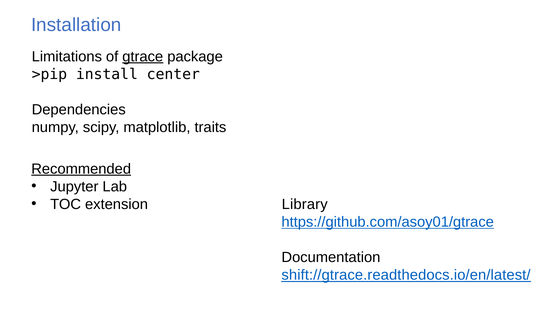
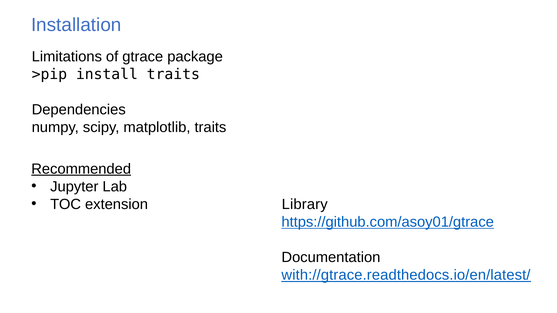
gtrace underline: present -> none
install center: center -> traits
shift://gtrace.readthedocs.io/en/latest/: shift://gtrace.readthedocs.io/en/latest/ -> with://gtrace.readthedocs.io/en/latest/
